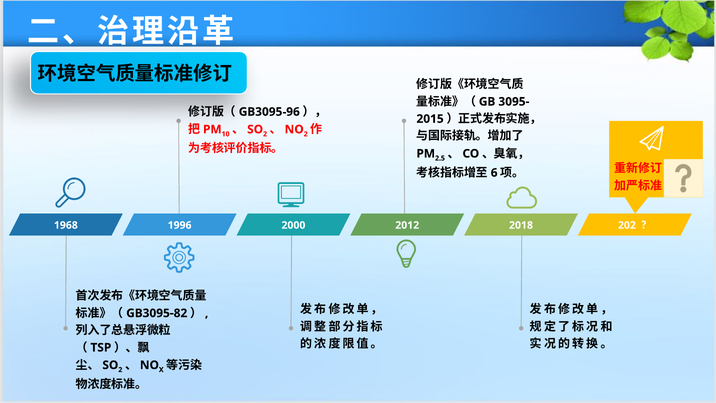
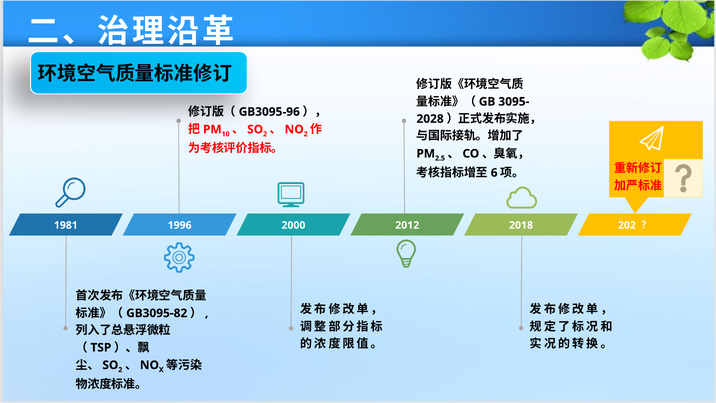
2015: 2015 -> 2028
1968: 1968 -> 1981
